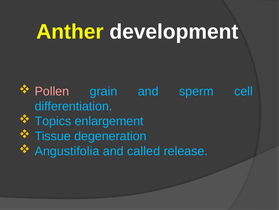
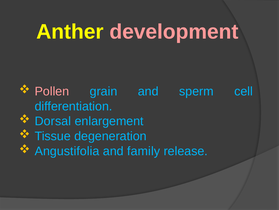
development colour: white -> pink
Topics: Topics -> Dorsal
called: called -> family
